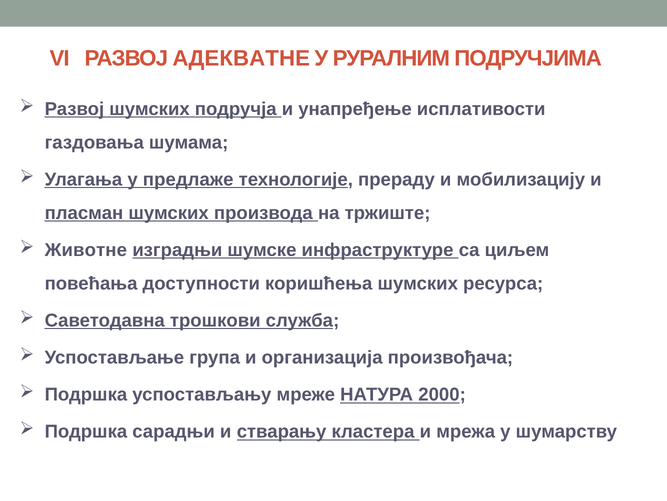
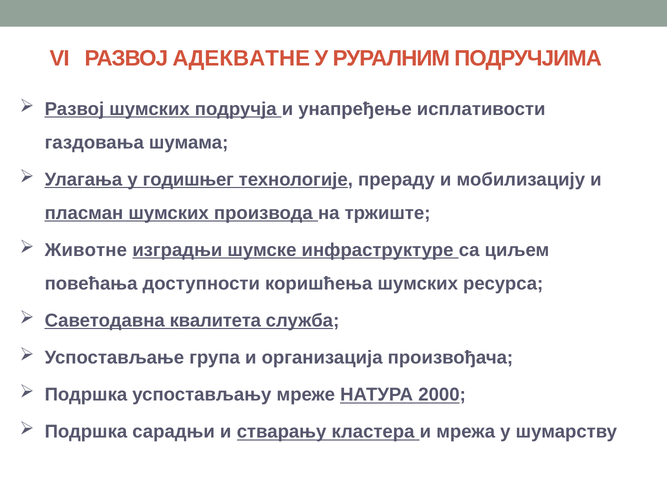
предлаже: предлаже -> годишњег
трошкови: трошкови -> квалитета
